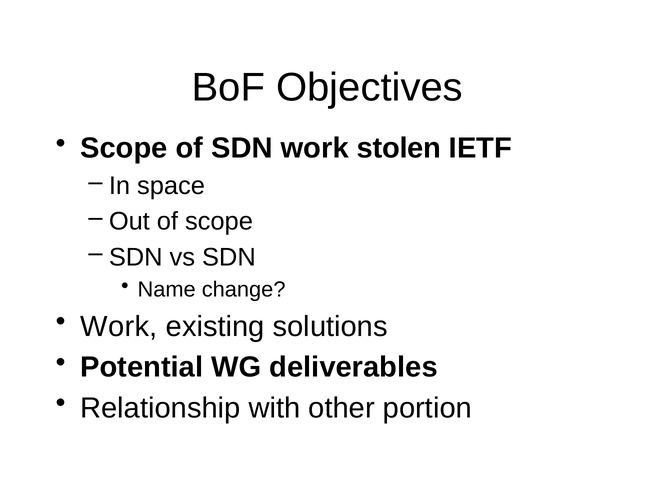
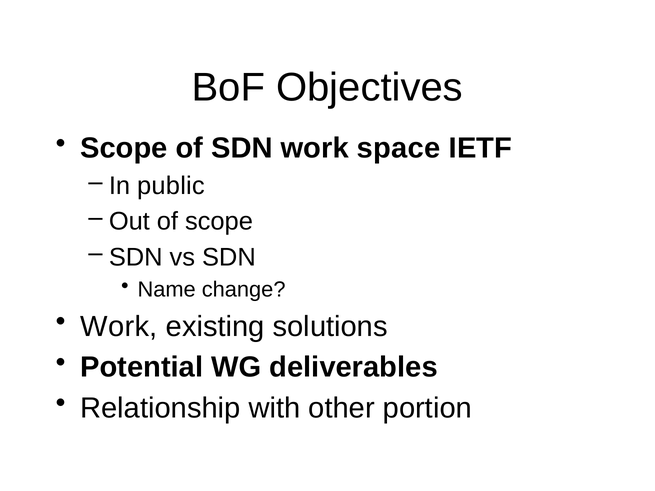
stolen: stolen -> space
space: space -> public
